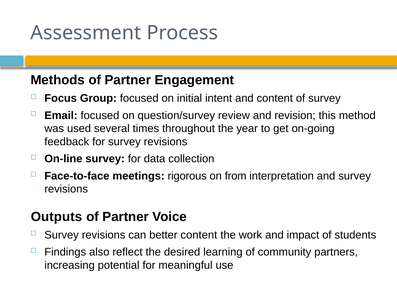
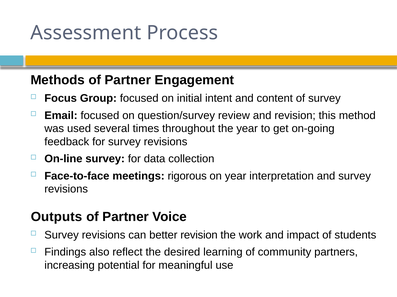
on from: from -> year
better content: content -> revision
